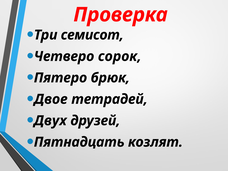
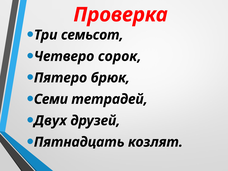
семисот: семисот -> семьсот
Двое: Двое -> Семи
